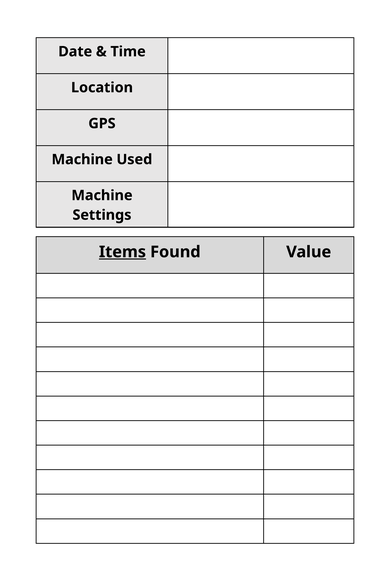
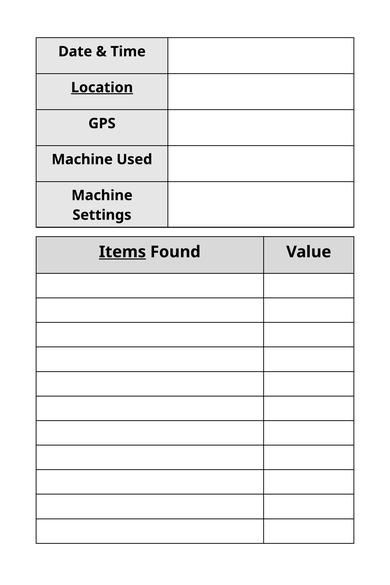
Location underline: none -> present
